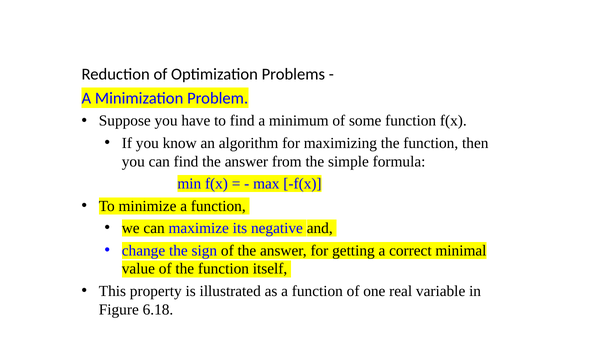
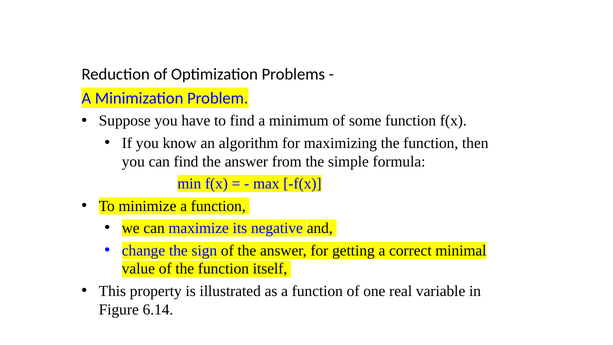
6.18: 6.18 -> 6.14
